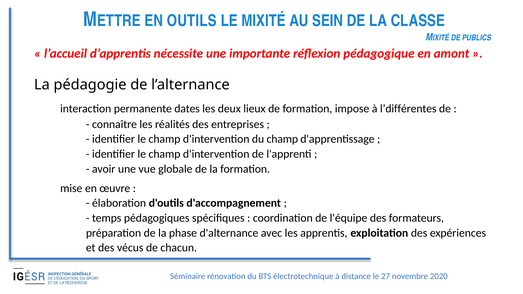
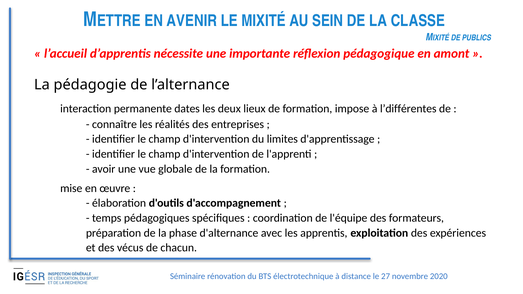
OUTILS: OUTILS -> AVENIR
du champ: champ -> limites
